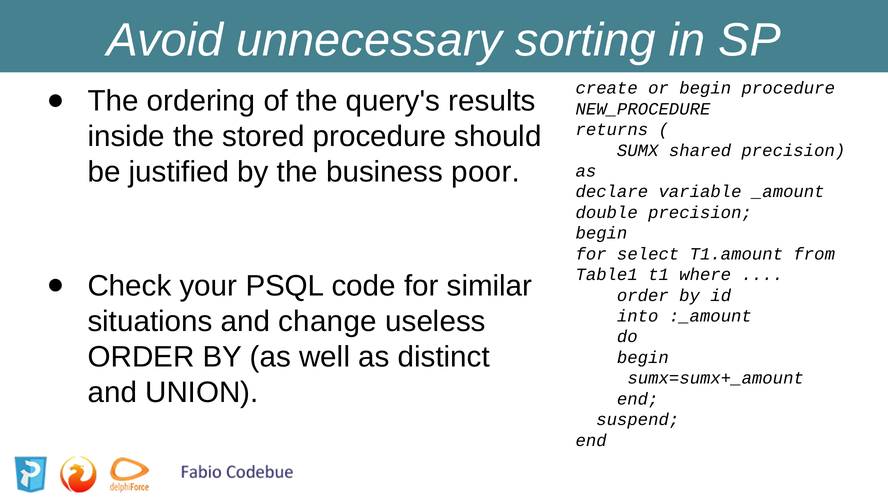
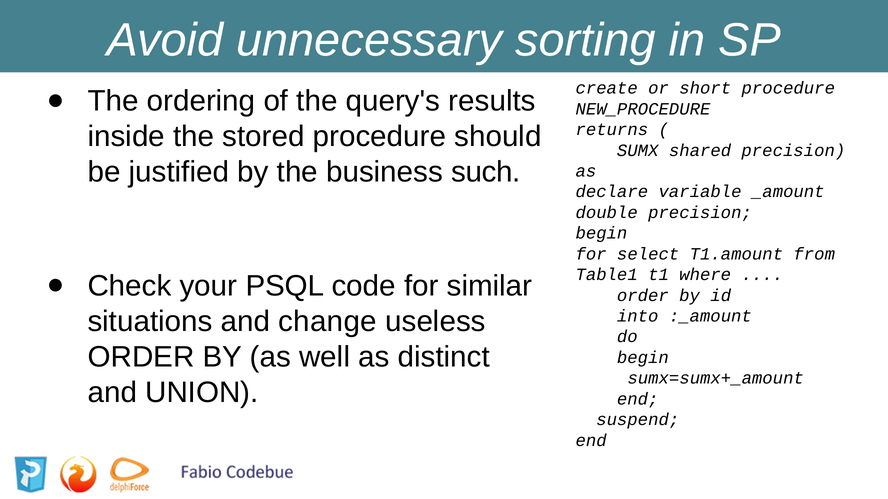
or begin: begin -> short
poor: poor -> such
